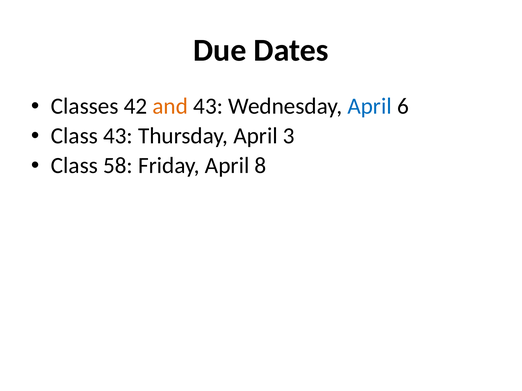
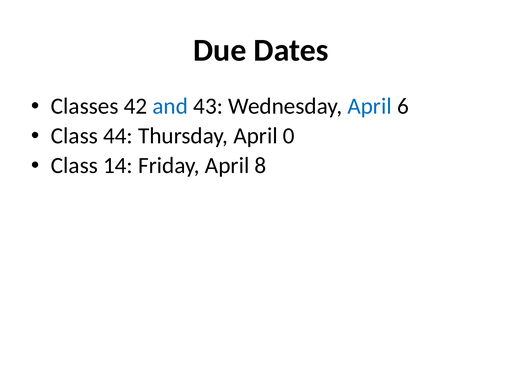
and colour: orange -> blue
Class 43: 43 -> 44
3: 3 -> 0
58: 58 -> 14
